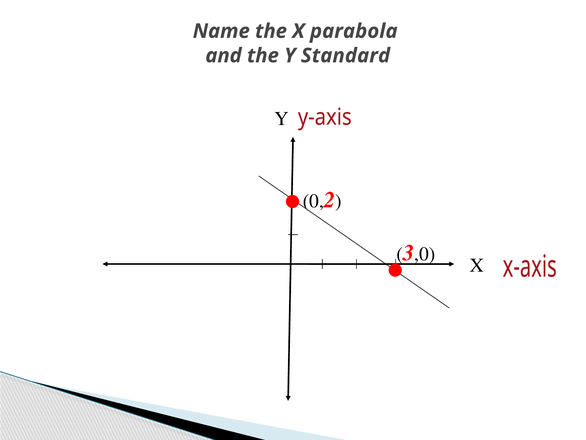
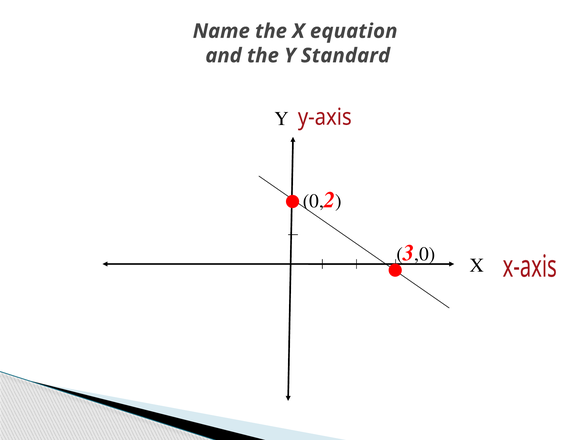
parabola: parabola -> equation
